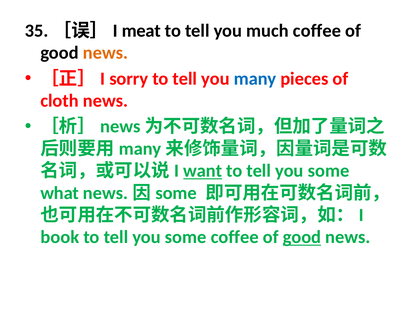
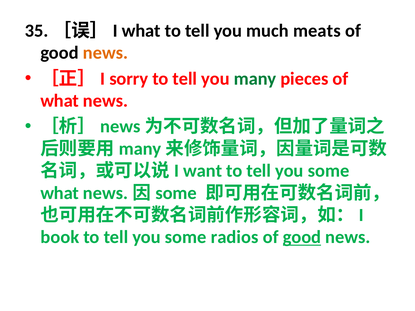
meat at (141, 31): meat -> what
much coffee: coffee -> meats
many colour: blue -> green
cloth at (60, 101): cloth -> what
want underline: present -> none
some coffee: coffee -> radios
